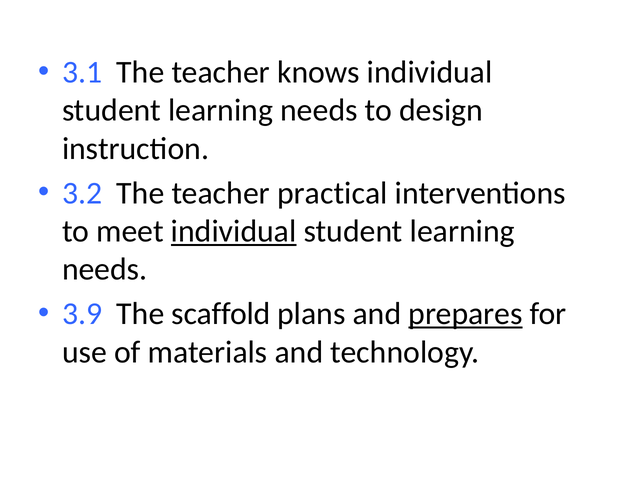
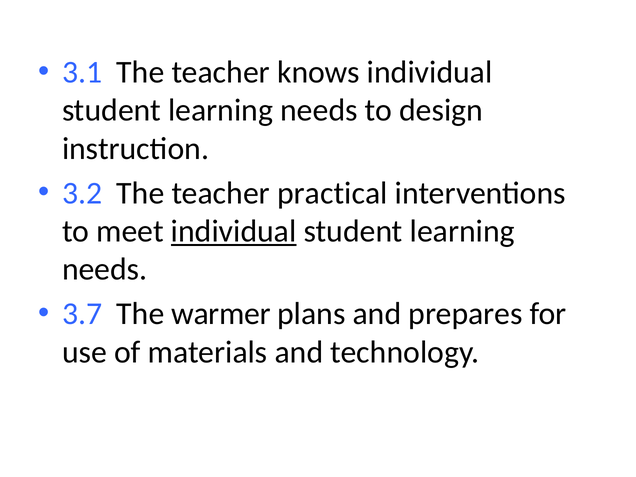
3.9: 3.9 -> 3.7
scaffold: scaffold -> warmer
prepares underline: present -> none
